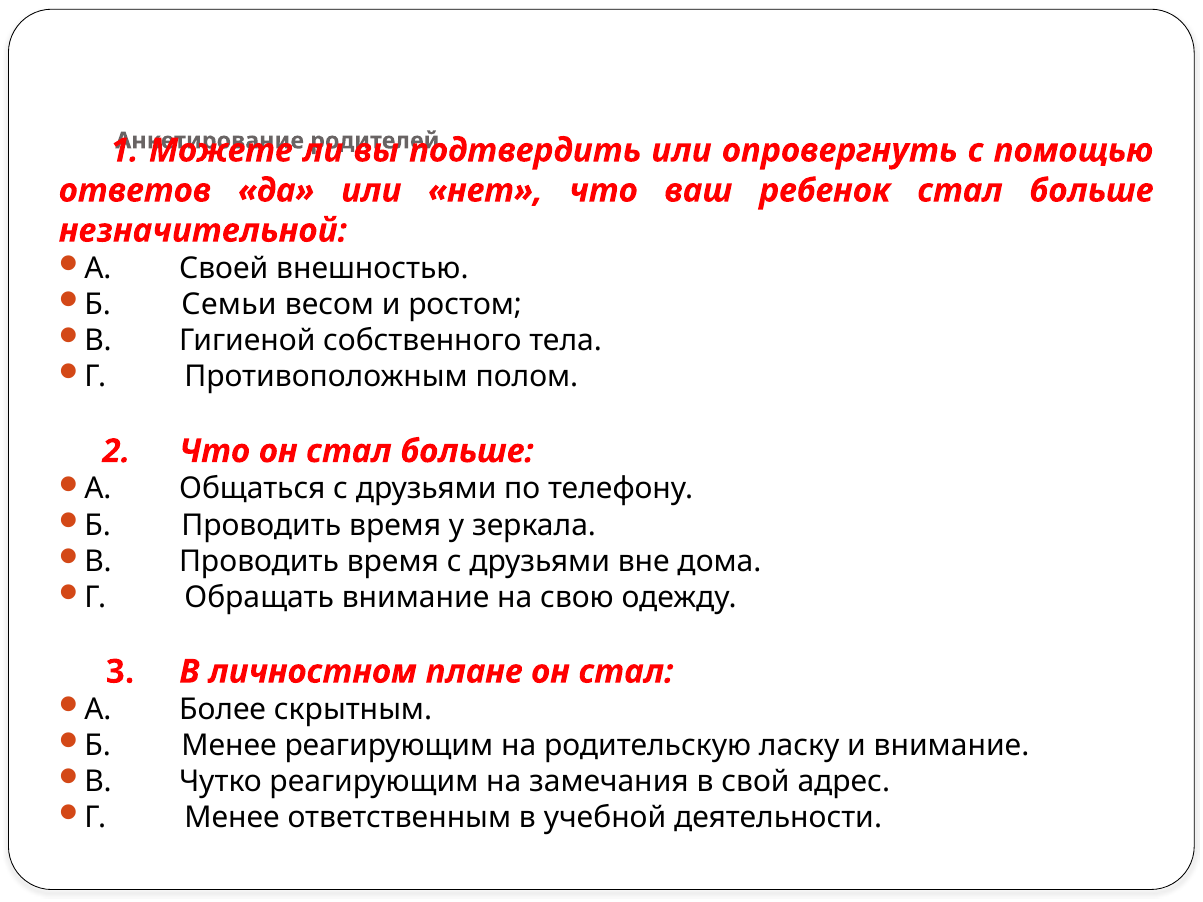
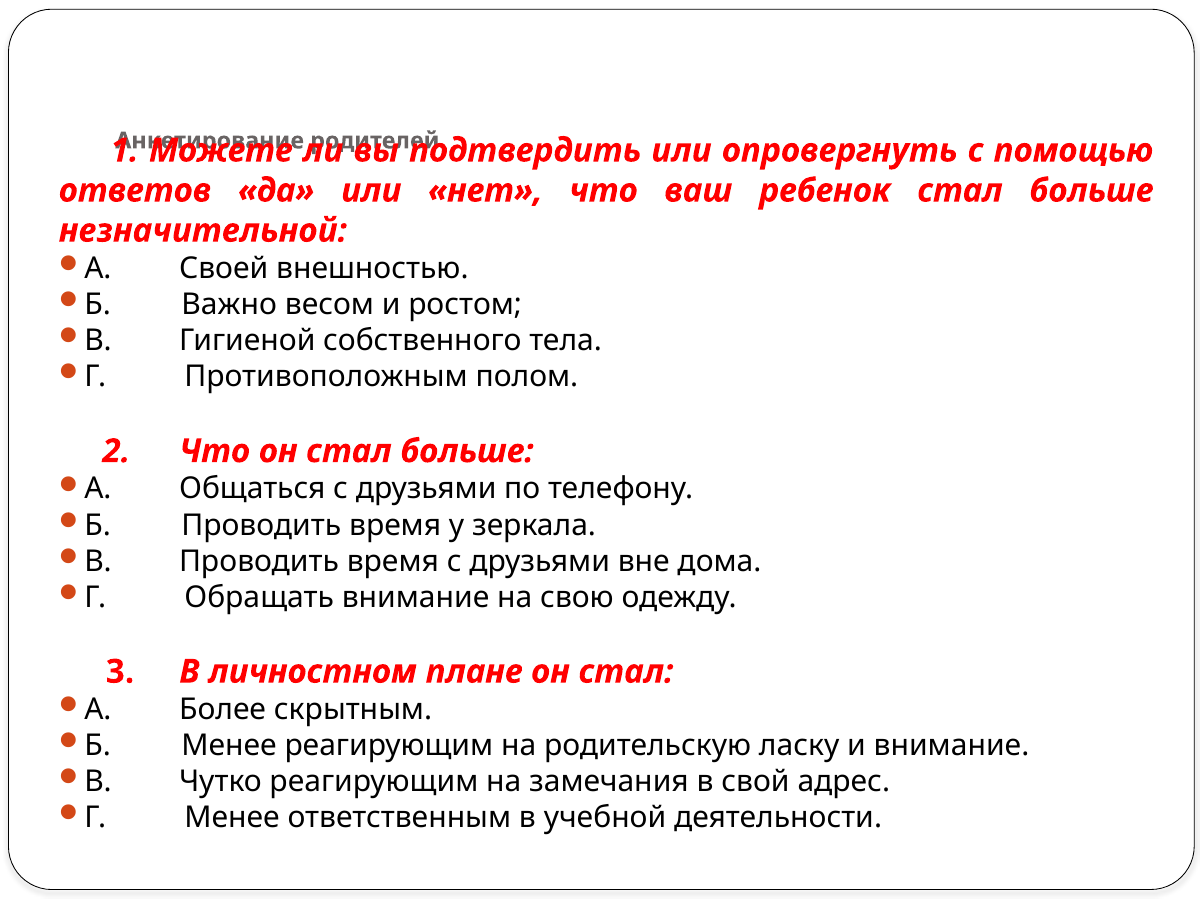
Семьи: Семьи -> Важно
